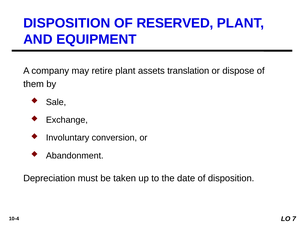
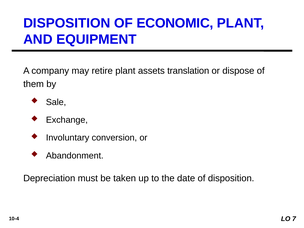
RESERVED: RESERVED -> ECONOMIC
